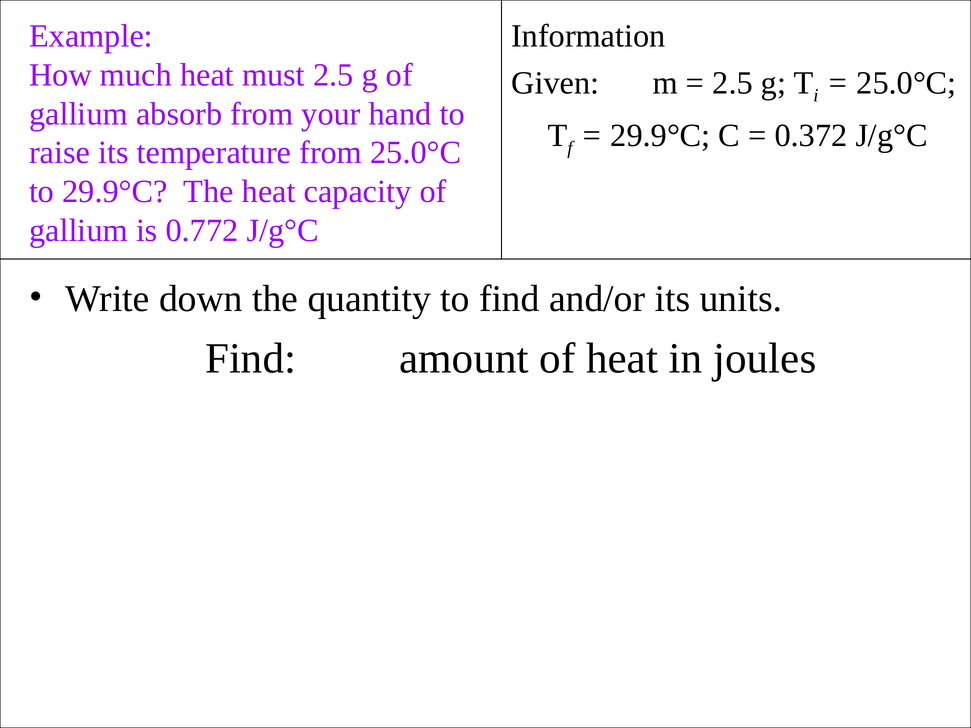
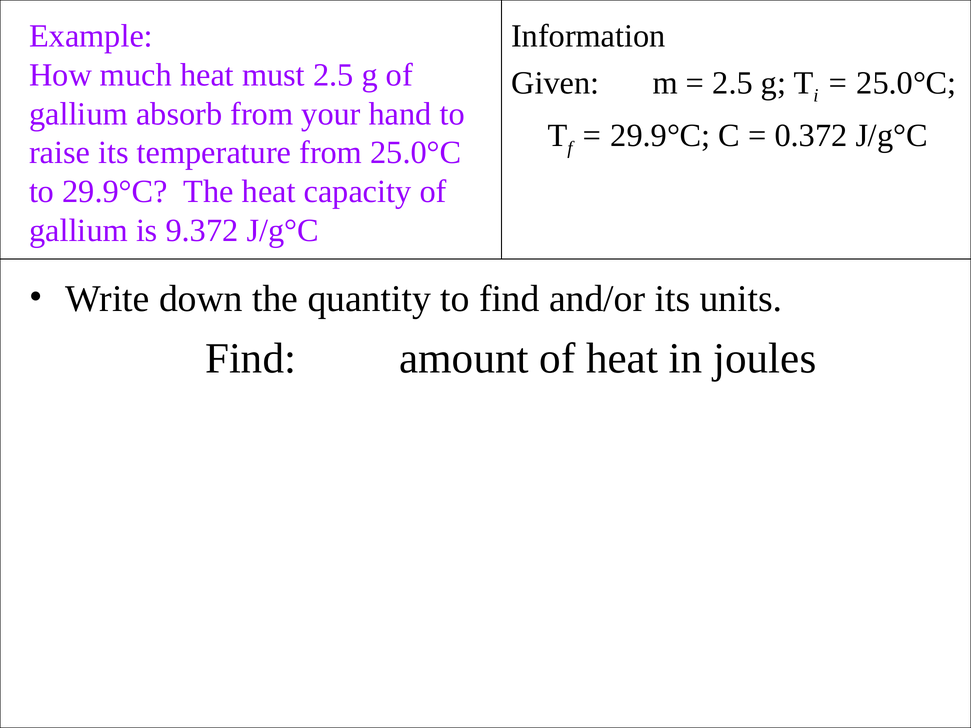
0.772: 0.772 -> 9.372
